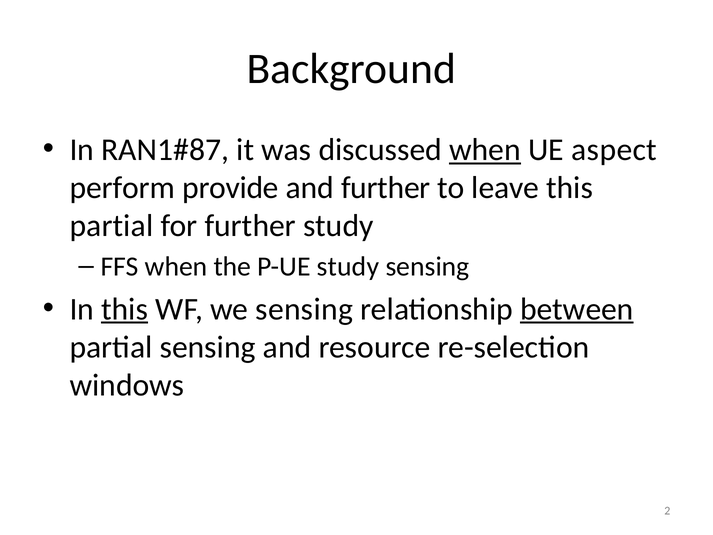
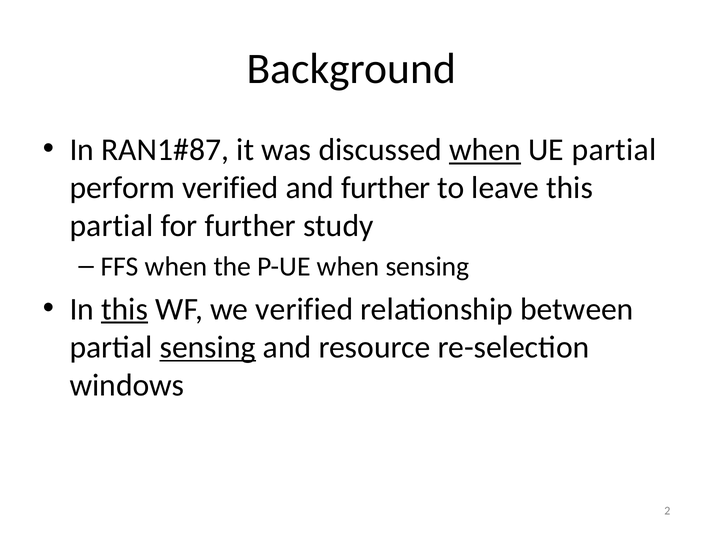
UE aspect: aspect -> partial
perform provide: provide -> verified
P-UE study: study -> when
we sensing: sensing -> verified
between underline: present -> none
sensing at (208, 347) underline: none -> present
